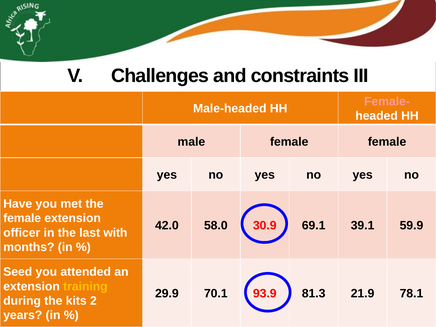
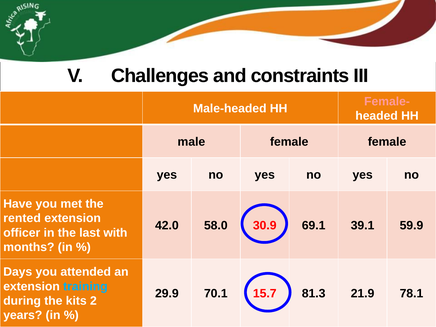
female at (22, 218): female -> rented
Seed: Seed -> Days
training colour: yellow -> light blue
93.9: 93.9 -> 15.7
